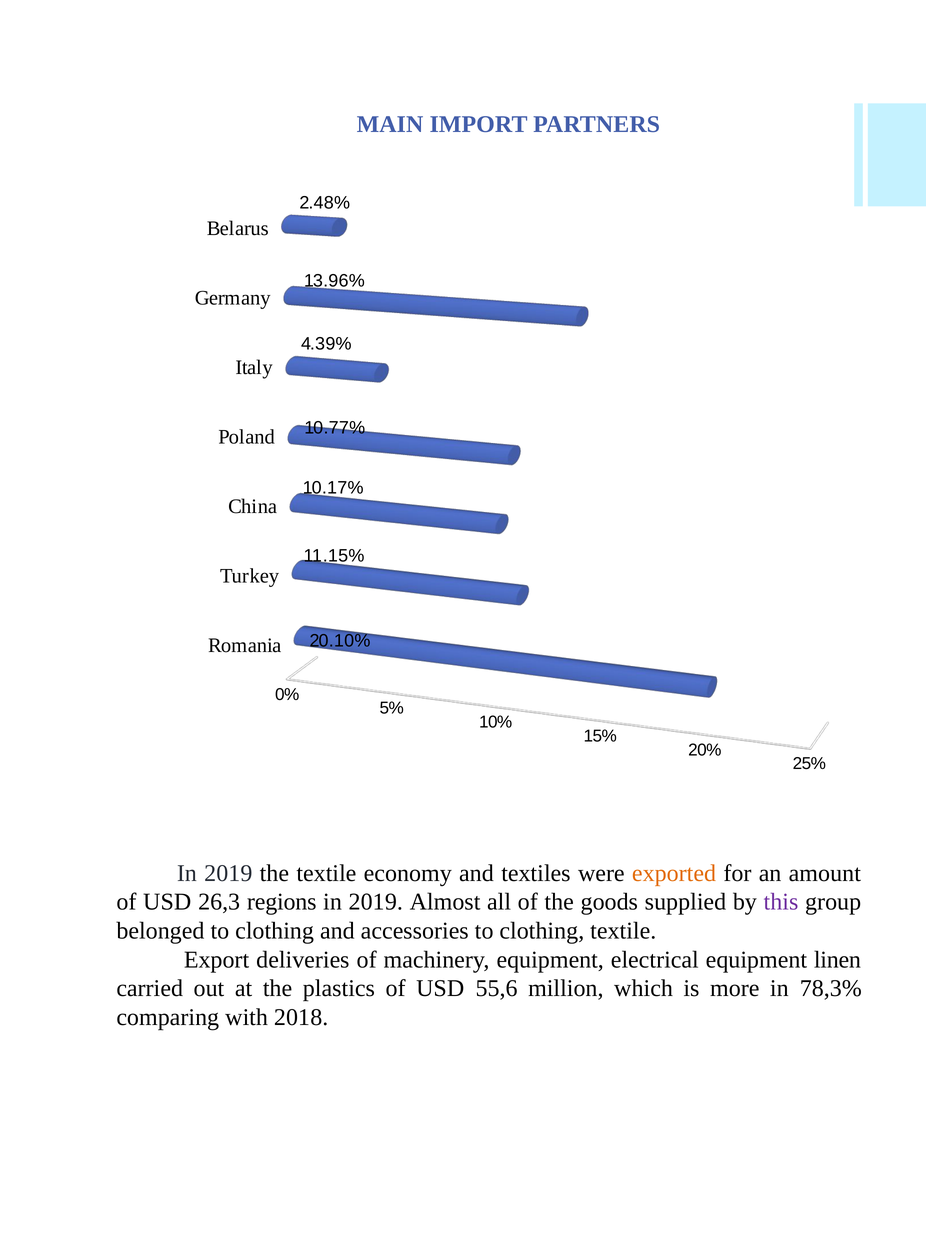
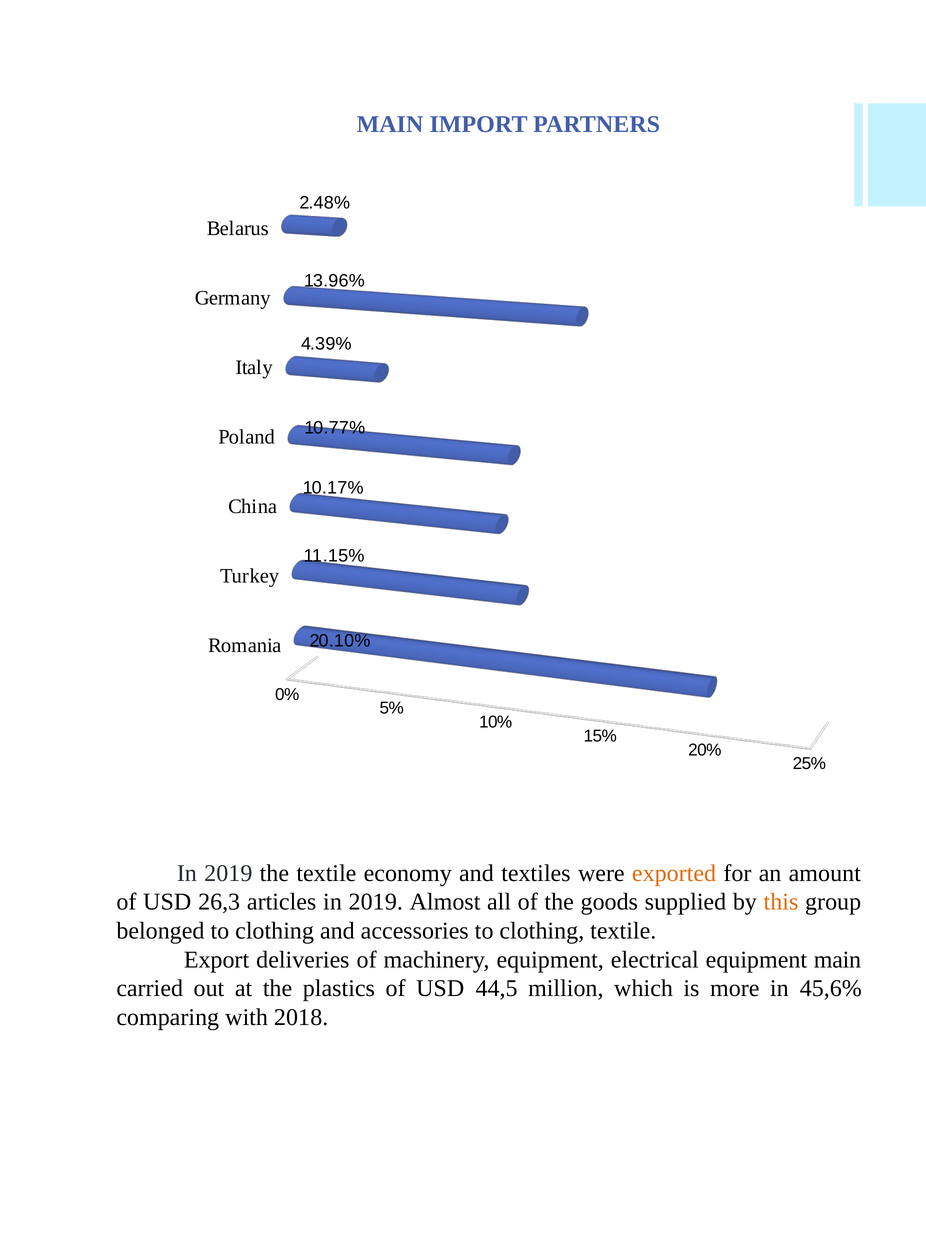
regions: regions -> articles
this colour: purple -> orange
equipment linen: linen -> main
55,6: 55,6 -> 44,5
78,3%: 78,3% -> 45,6%
